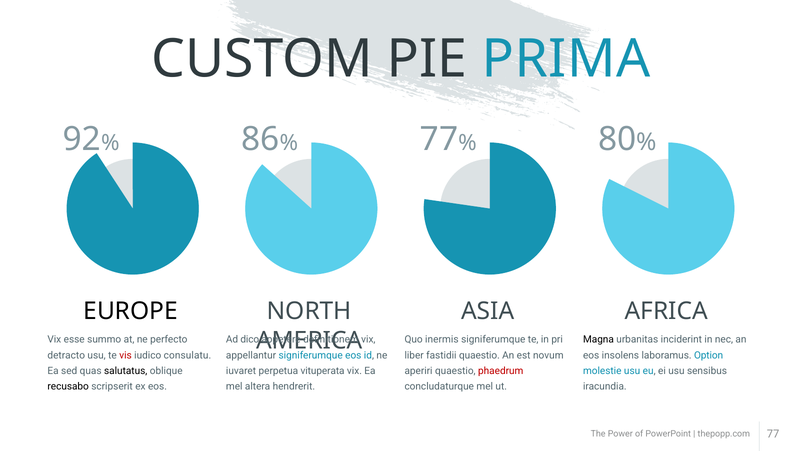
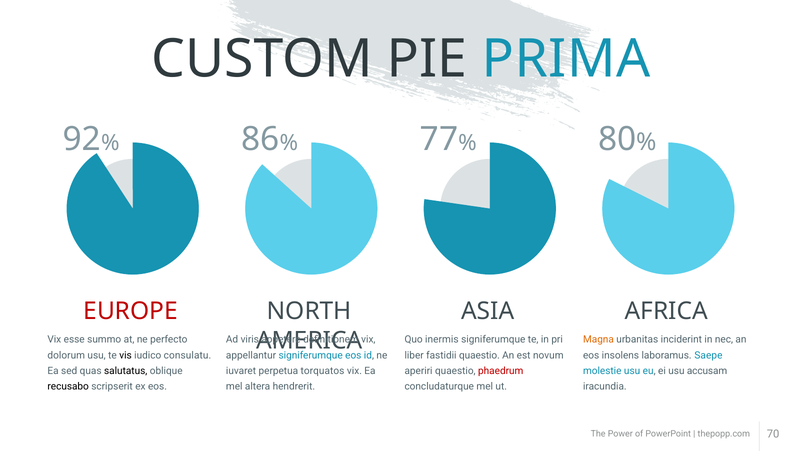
EUROPE colour: black -> red
dico: dico -> viris
Magna colour: black -> orange
detracto: detracto -> dolorum
vis colour: red -> black
Option: Option -> Saepe
vituperata: vituperata -> torquatos
sensibus: sensibus -> accusam
thepopp.com 77: 77 -> 70
